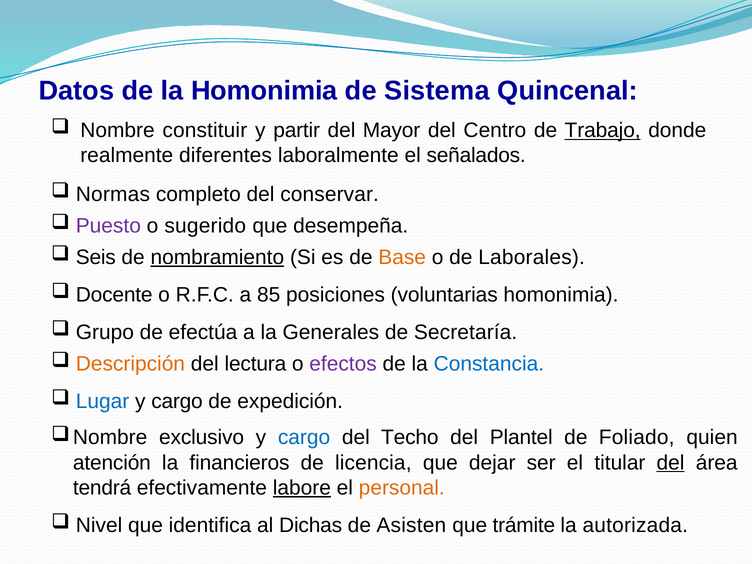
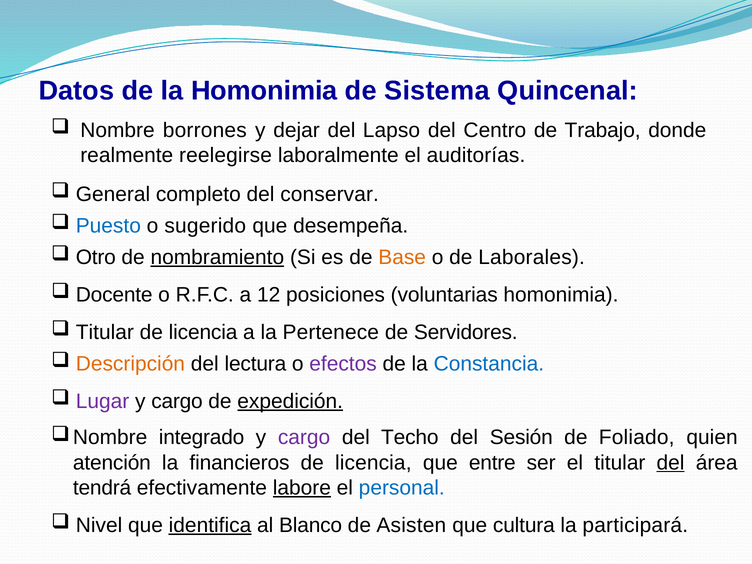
constituir: constituir -> borrones
partir: partir -> dejar
Mayor: Mayor -> Lapso
Trabajo underline: present -> none
diferentes: diferentes -> reelegirse
señalados: señalados -> auditorías
Normas: Normas -> General
Puesto colour: purple -> blue
Seis: Seis -> Otro
85: 85 -> 12
Grupo at (105, 332): Grupo -> Titular
efectúa at (203, 332): efectúa -> licencia
Generales: Generales -> Pertenece
Secretaría: Secretaría -> Servidores
Lugar colour: blue -> purple
expedición underline: none -> present
exclusivo: exclusivo -> integrado
cargo at (304, 438) colour: blue -> purple
Plantel: Plantel -> Sesión
dejar: dejar -> entre
personal colour: orange -> blue
identifica underline: none -> present
Dichas: Dichas -> Blanco
trámite: trámite -> cultura
autorizada: autorizada -> participará
